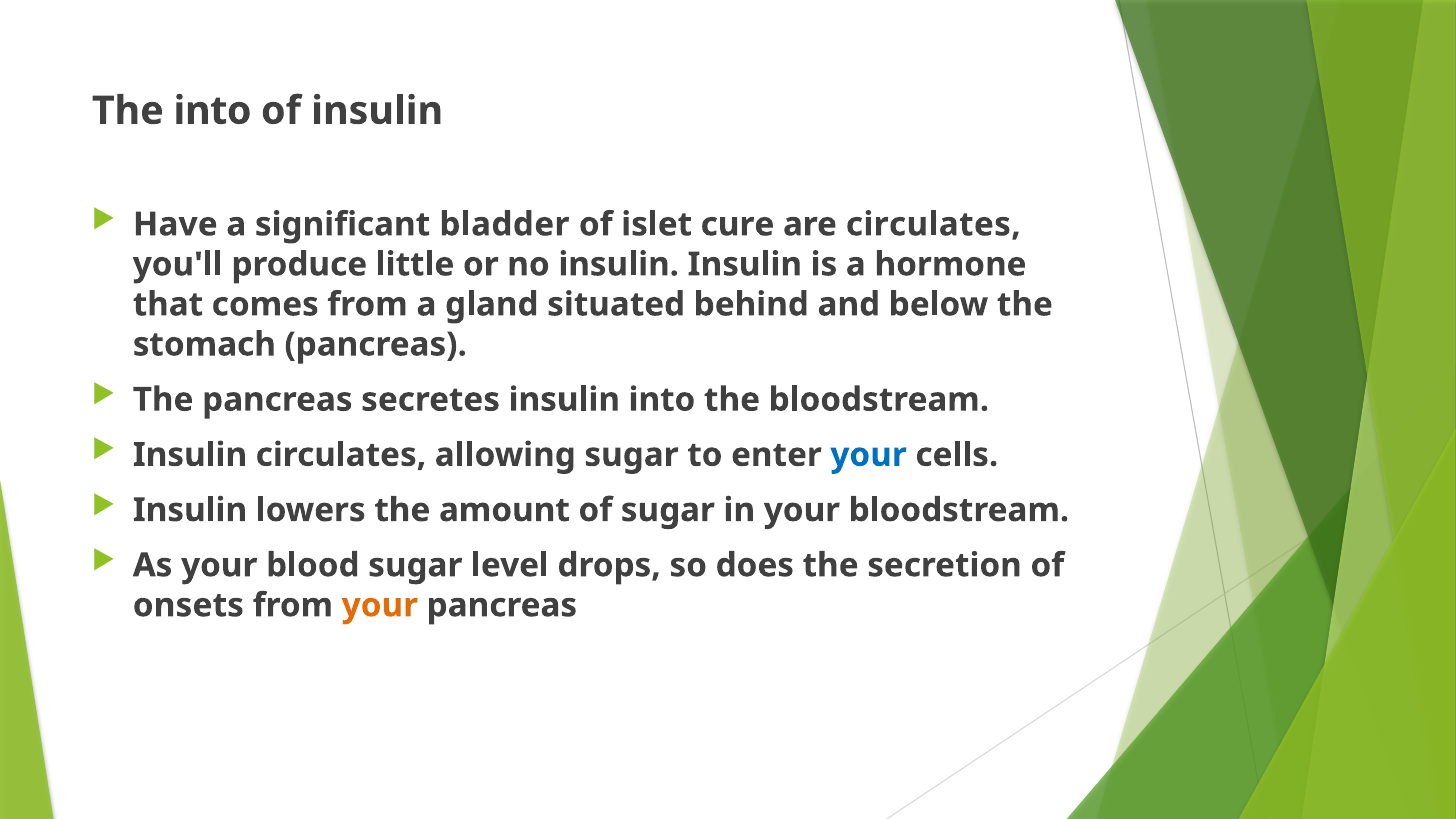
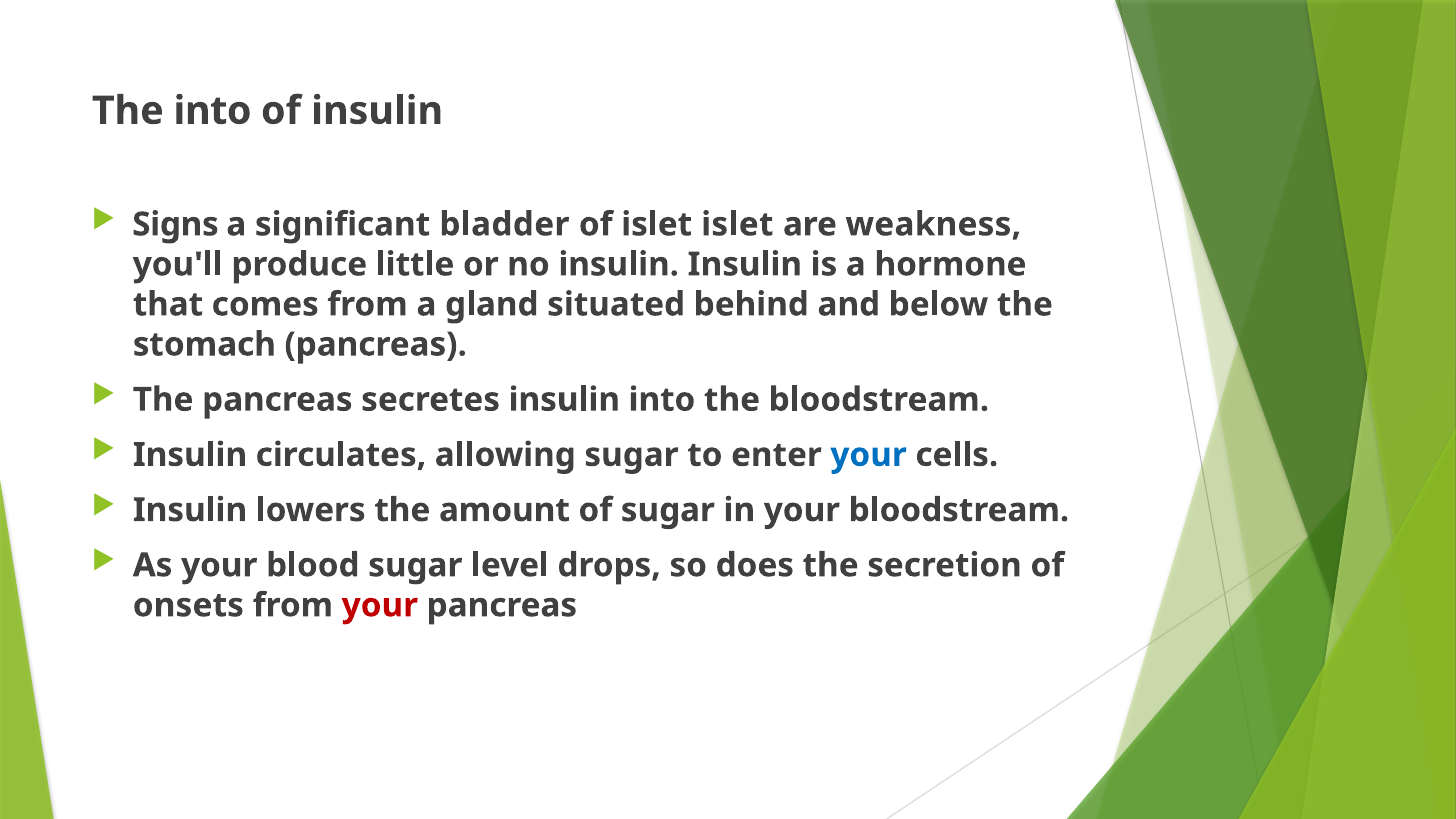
Have: Have -> Signs
islet cure: cure -> islet
are circulates: circulates -> weakness
your at (380, 605) colour: orange -> red
